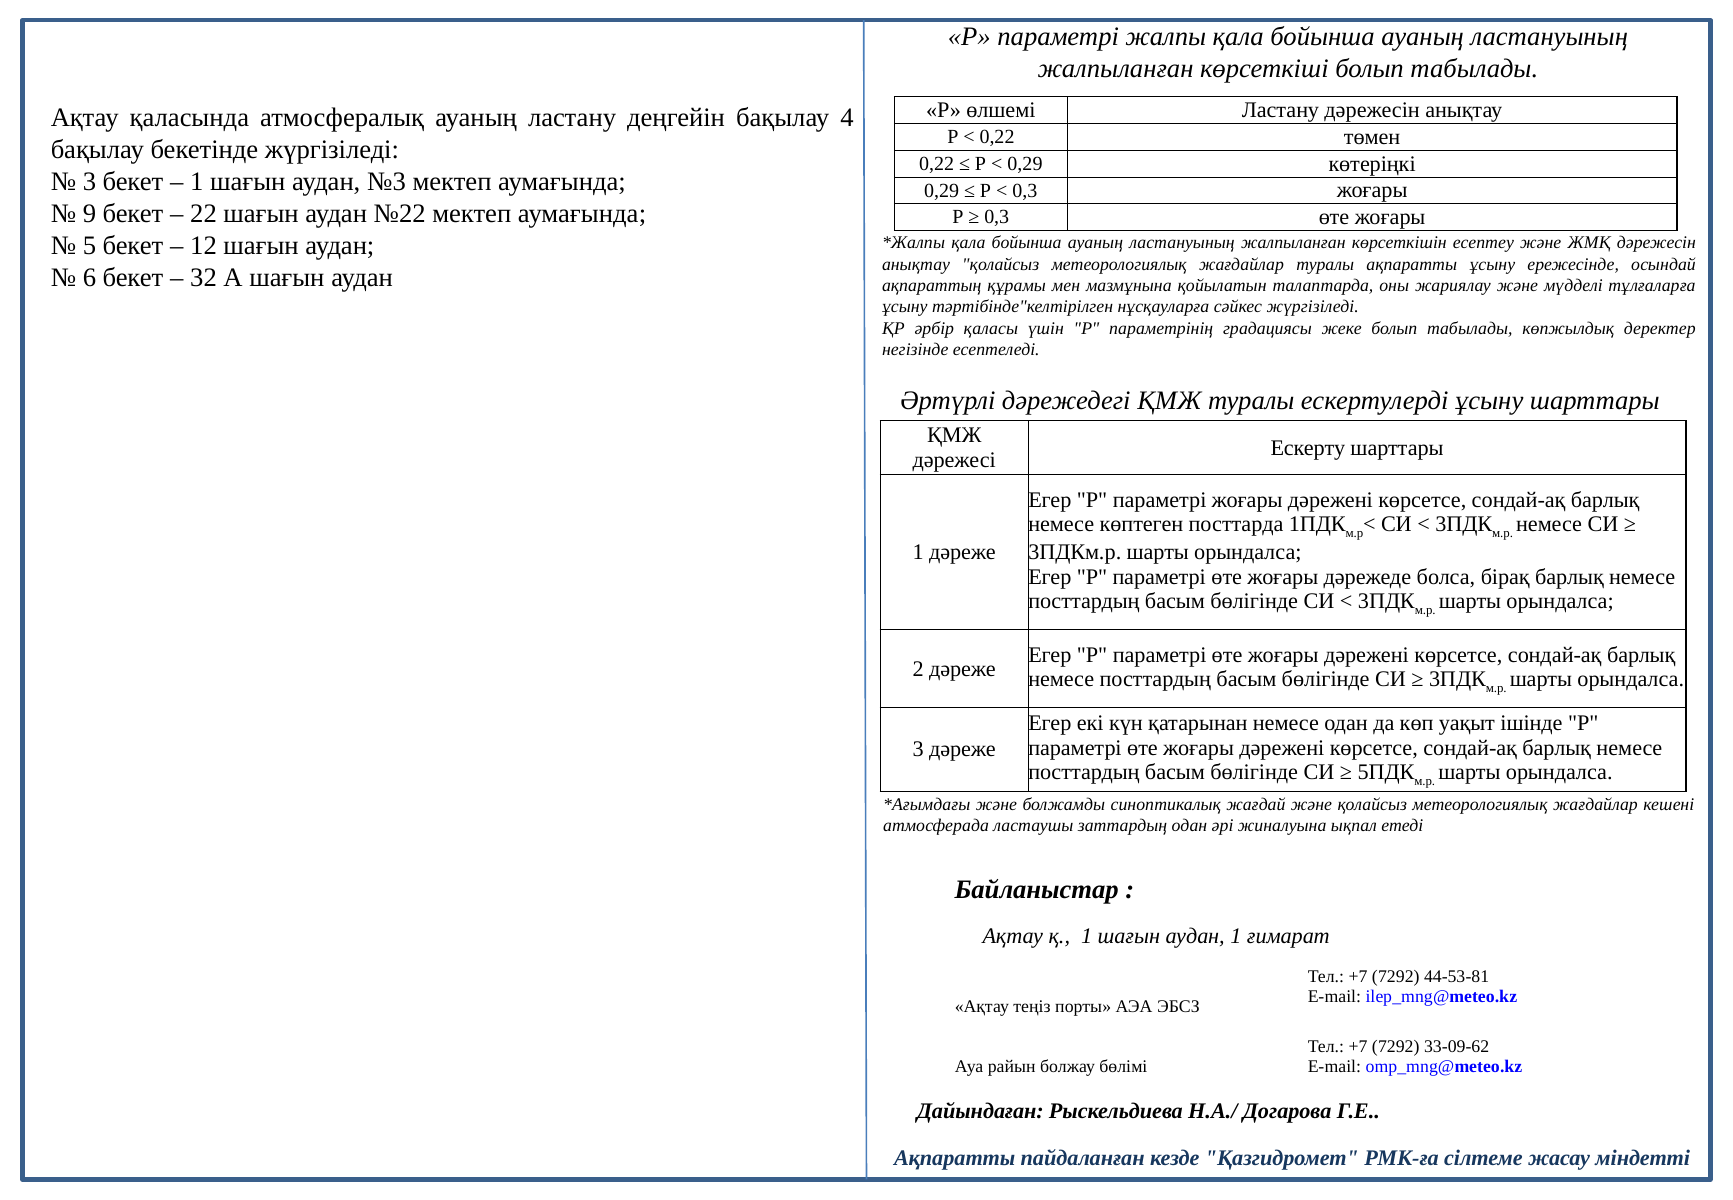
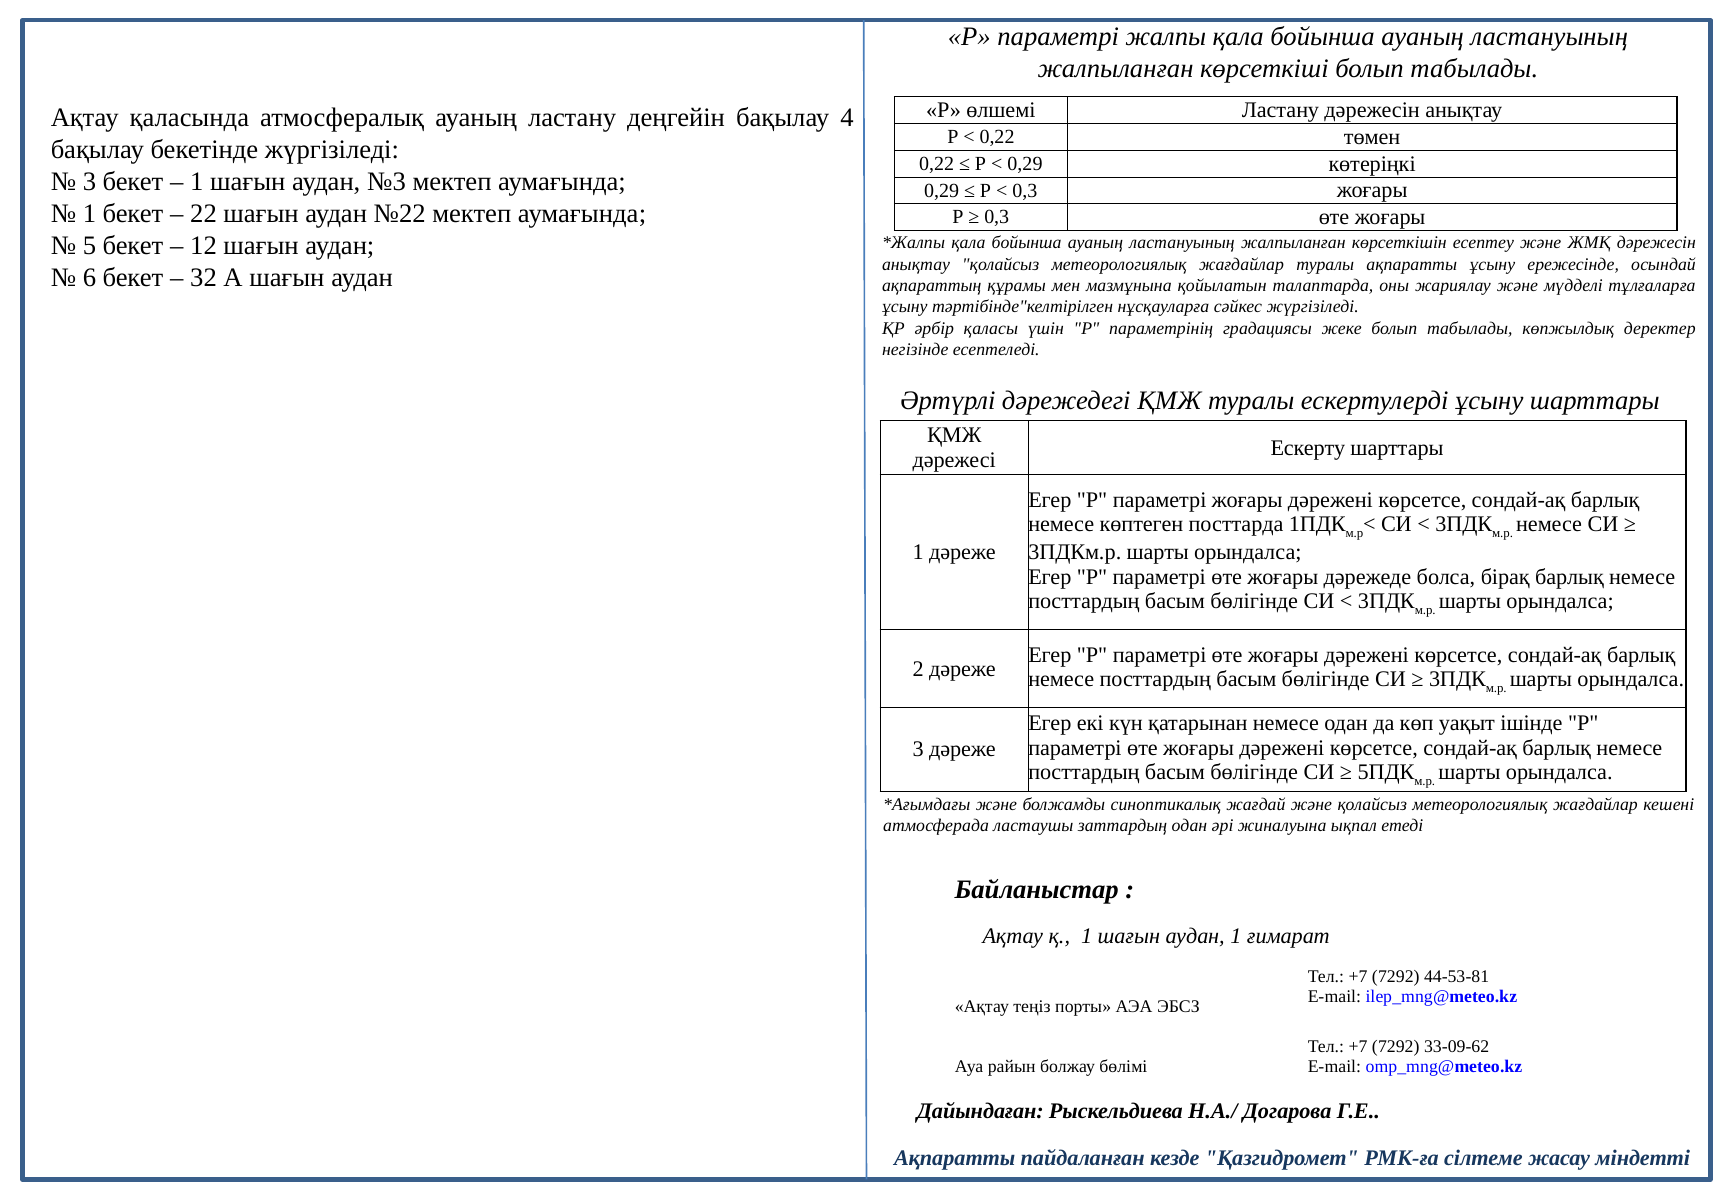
9 at (89, 213): 9 -> 1
